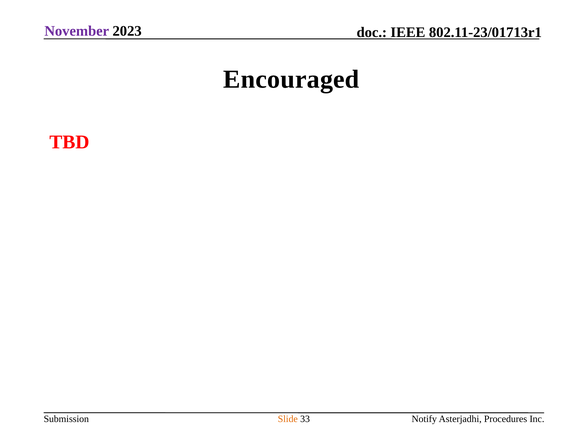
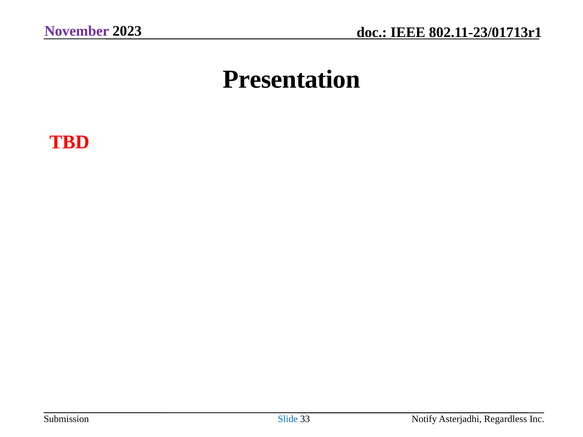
Encouraged: Encouraged -> Presentation
Slide colour: orange -> blue
Procedures: Procedures -> Regardless
